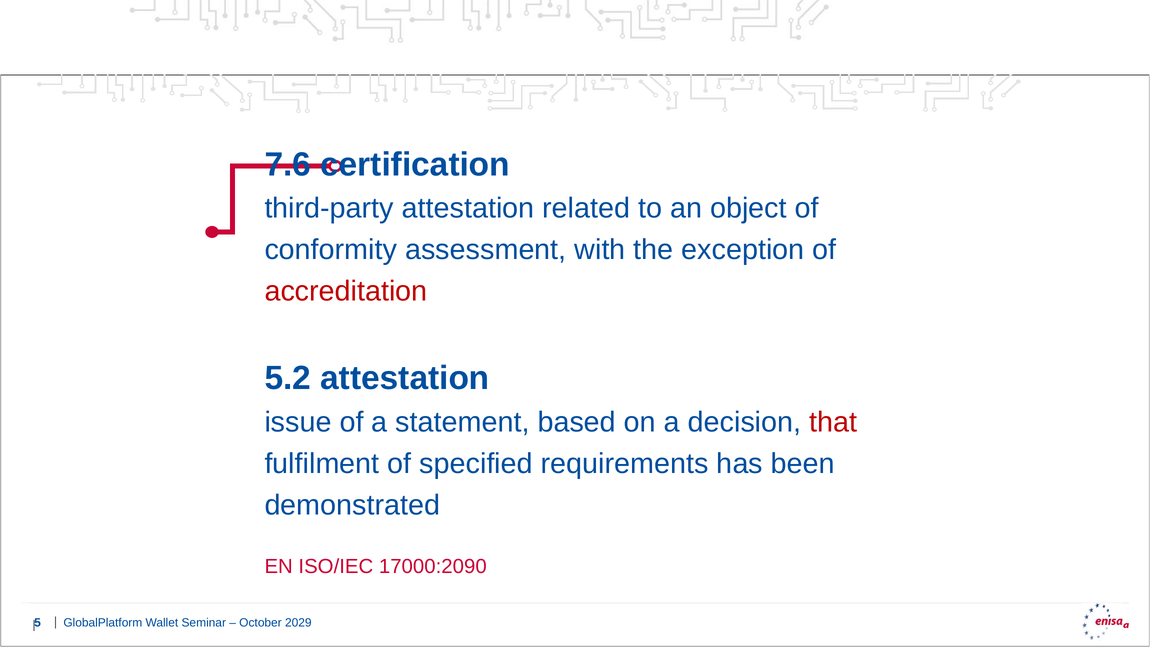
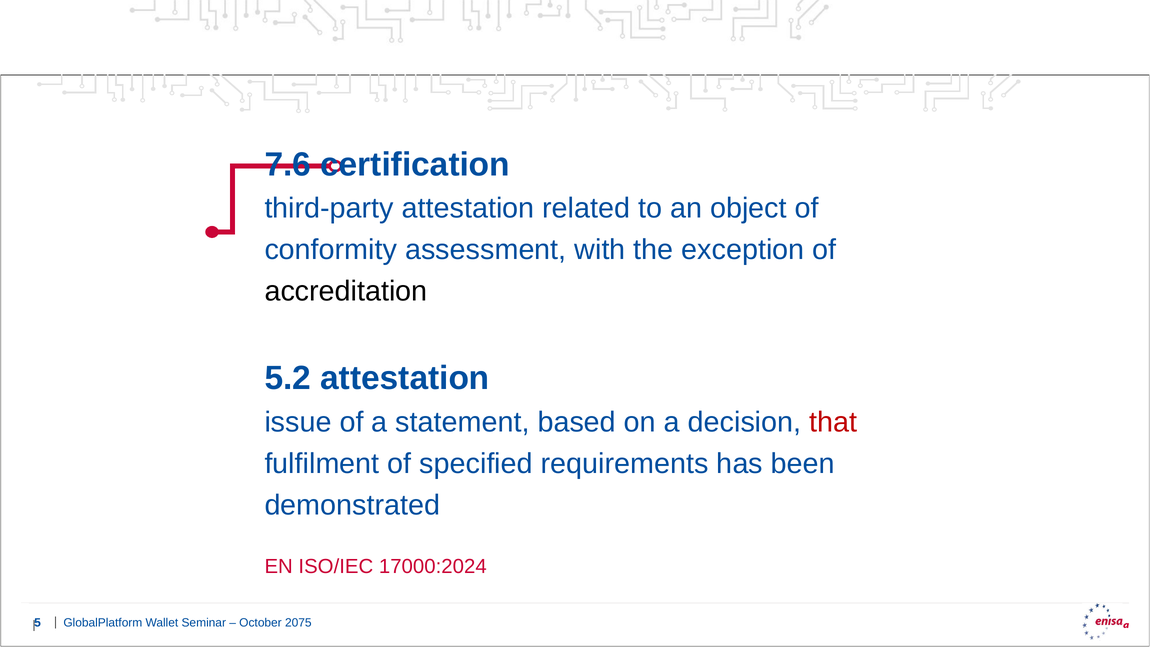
accreditation colour: red -> black
17000:2090: 17000:2090 -> 17000:2024
2029: 2029 -> 2075
